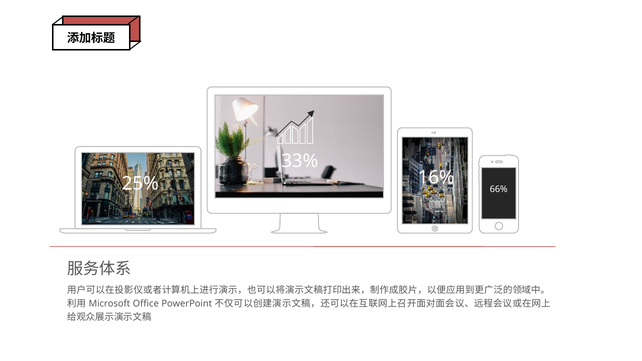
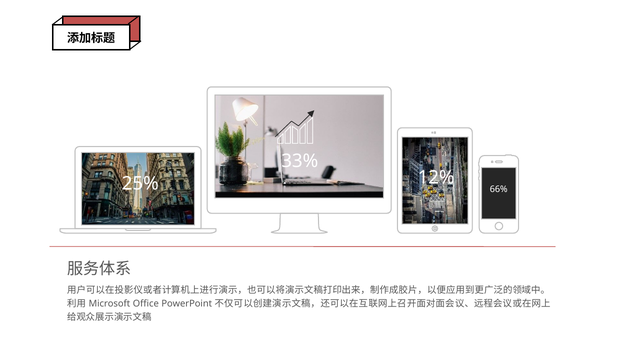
16%: 16% -> 12%
